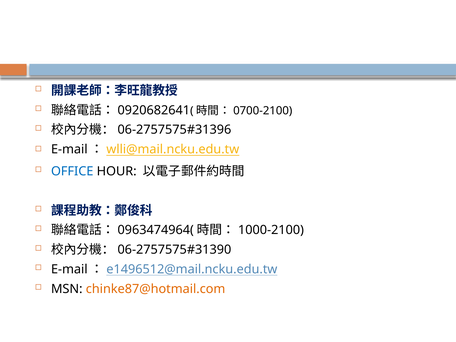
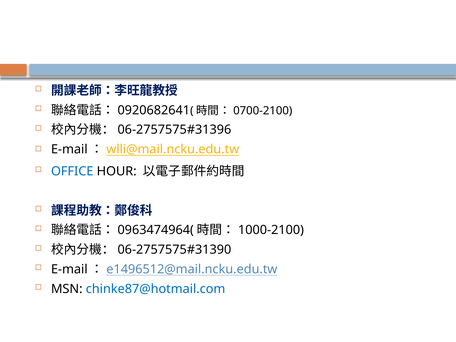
chinke87@hotmail.com colour: orange -> blue
